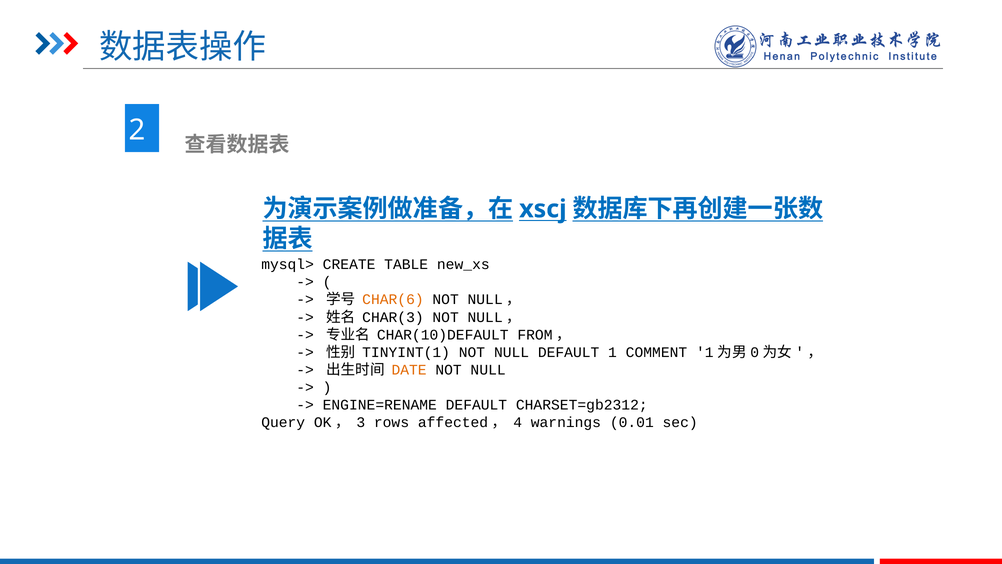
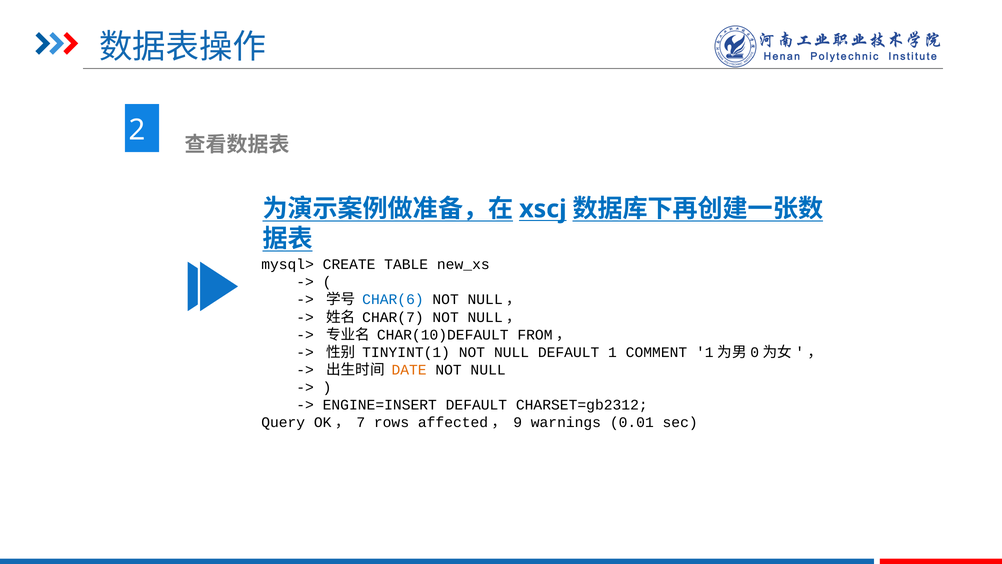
CHAR(6 colour: orange -> blue
CHAR(3: CHAR(3 -> CHAR(7
ENGINE=RENAME: ENGINE=RENAME -> ENGINE=INSERT
3: 3 -> 7
4: 4 -> 9
